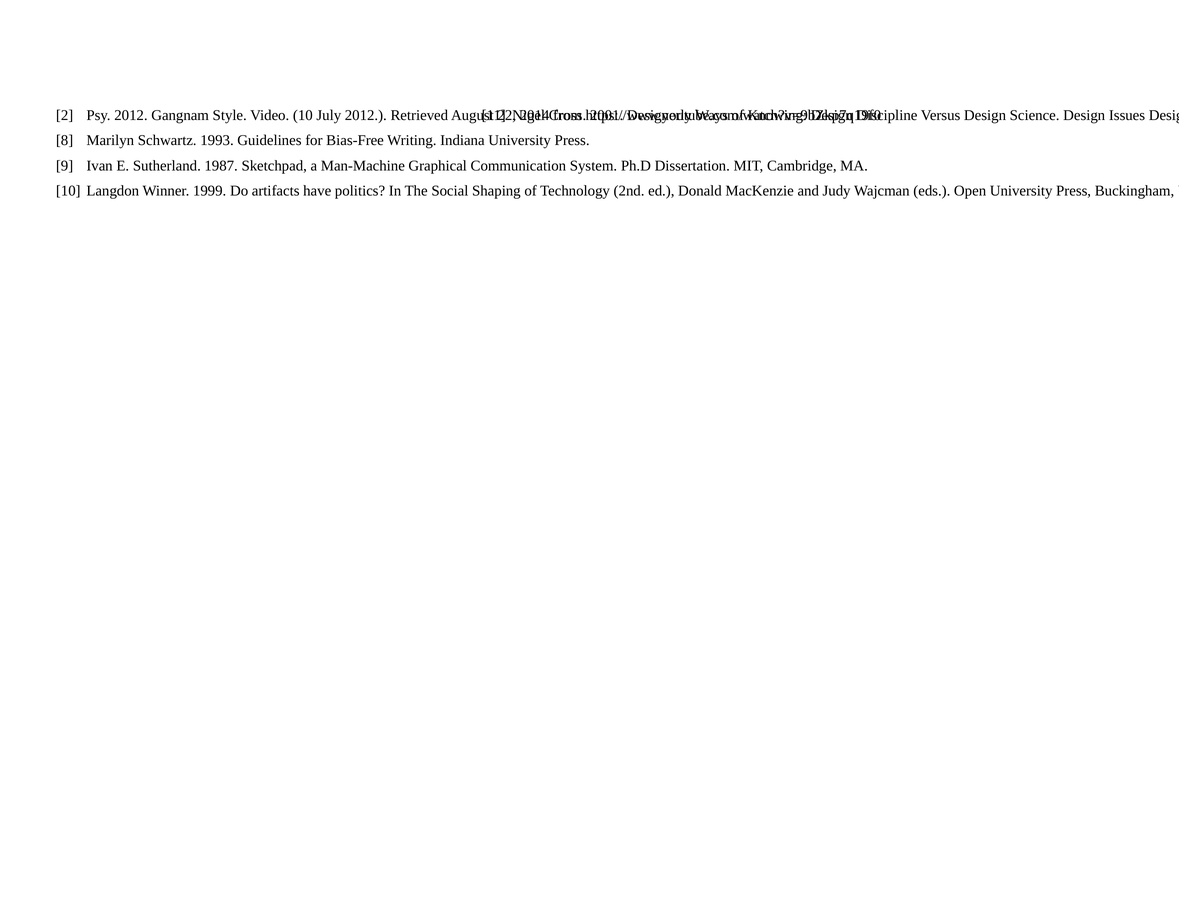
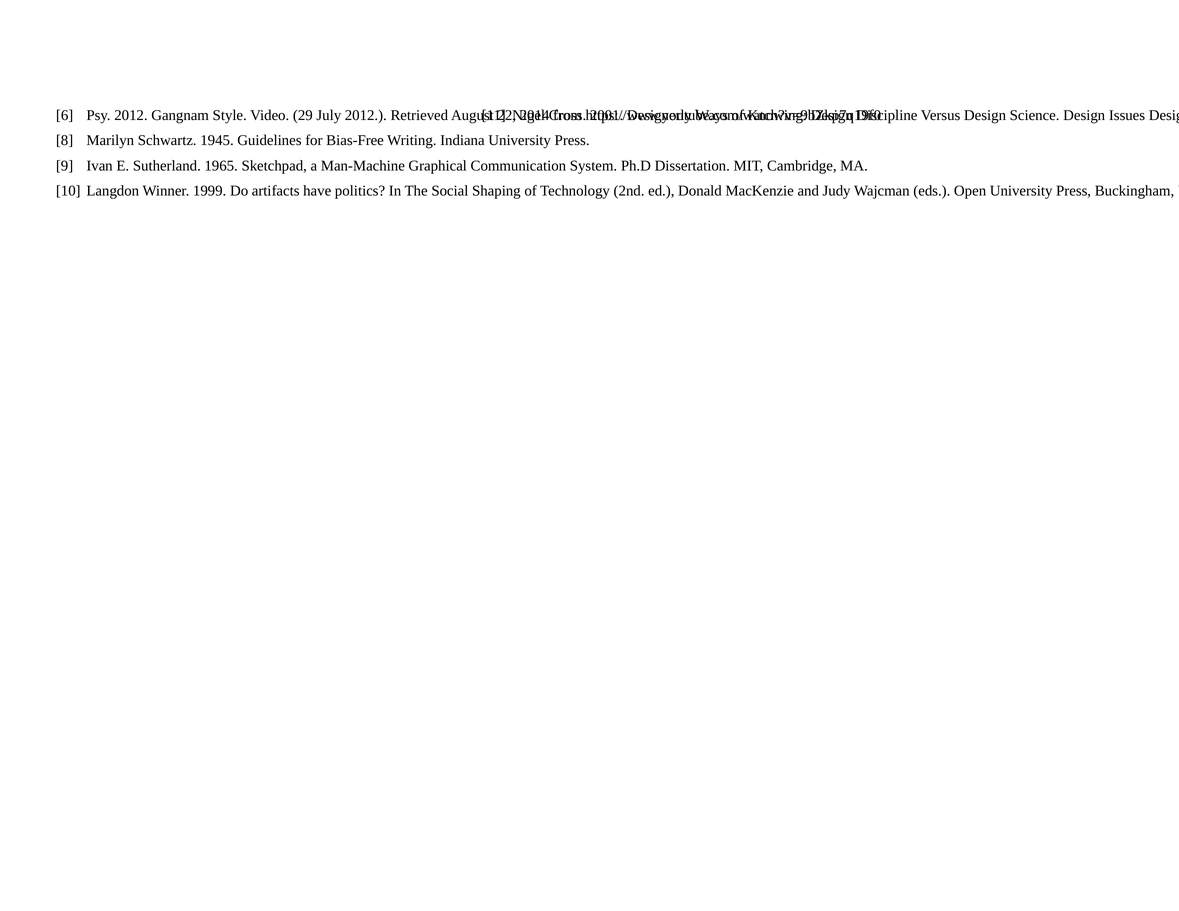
2: 2 -> 6
Video 10: 10 -> 29
1993: 1993 -> 1945
1987: 1987 -> 1965
